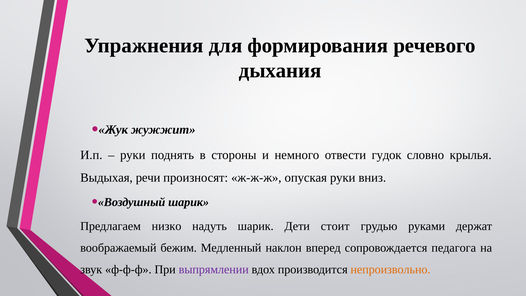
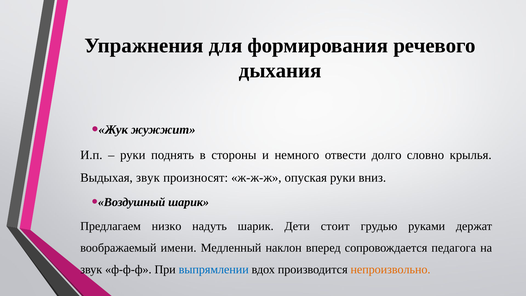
гудок: гудок -> долго
Выдыхая речи: речи -> звук
бежим: бежим -> имени
выпрямлении colour: purple -> blue
